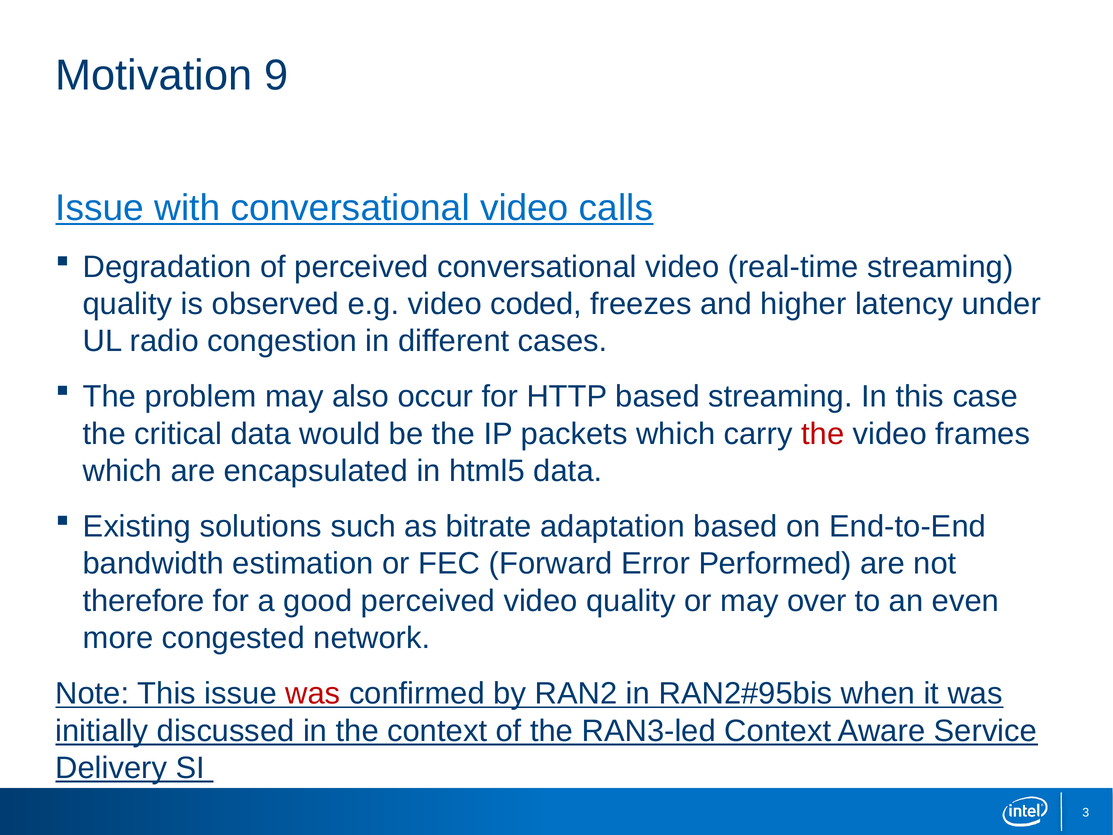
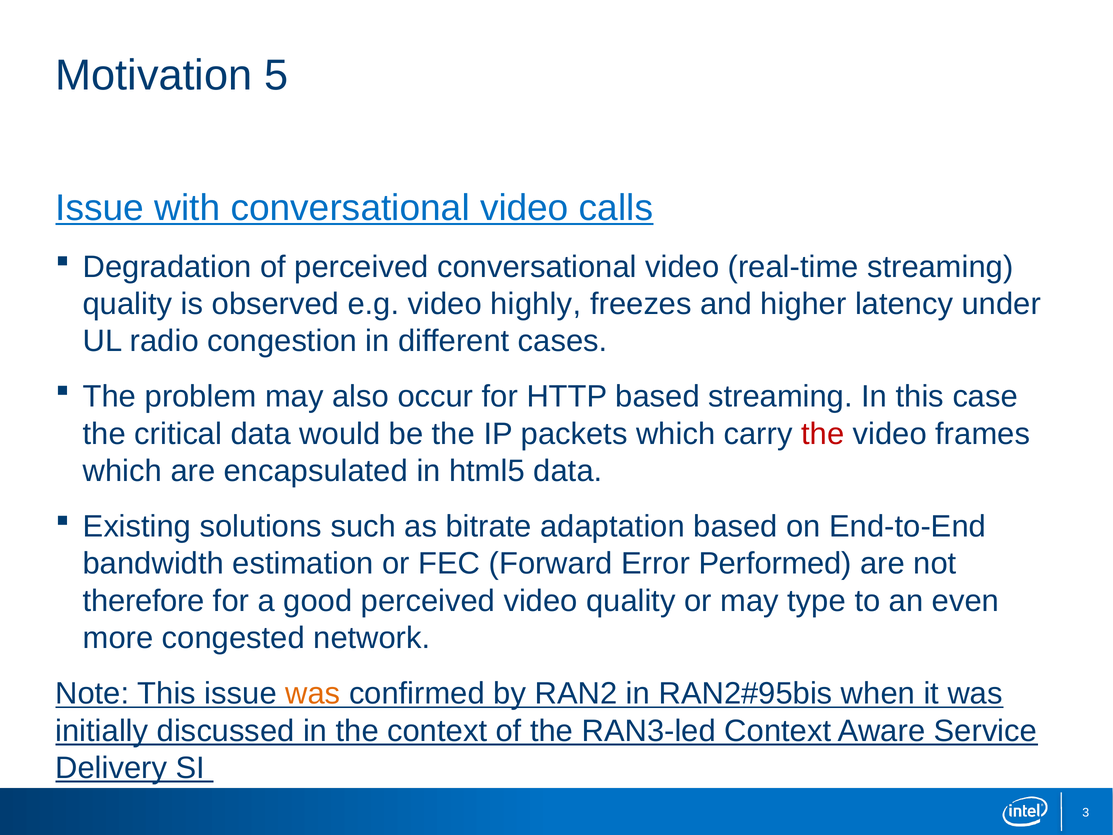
9: 9 -> 5
coded: coded -> highly
over: over -> type
was at (313, 693) colour: red -> orange
